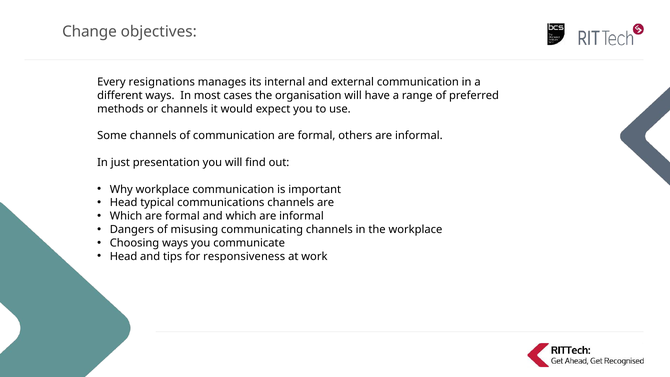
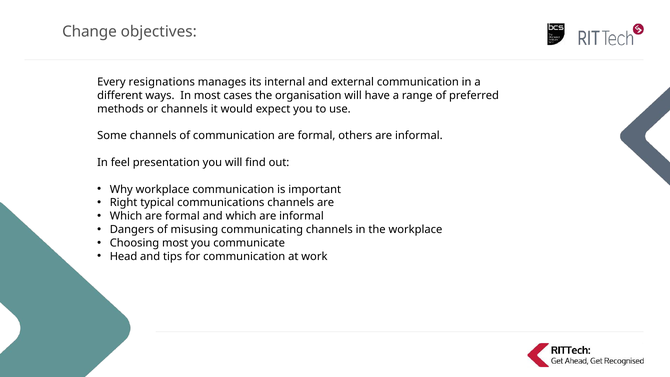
just: just -> feel
Head at (124, 203): Head -> Right
Choosing ways: ways -> most
for responsiveness: responsiveness -> communication
